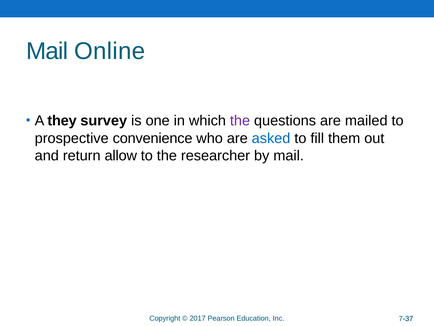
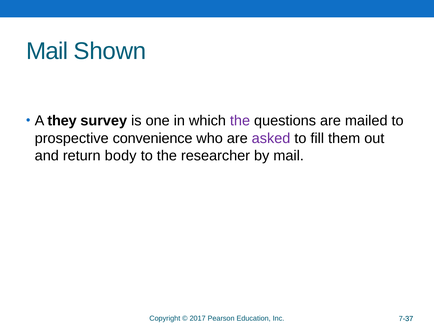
Online: Online -> Shown
asked colour: blue -> purple
allow: allow -> body
